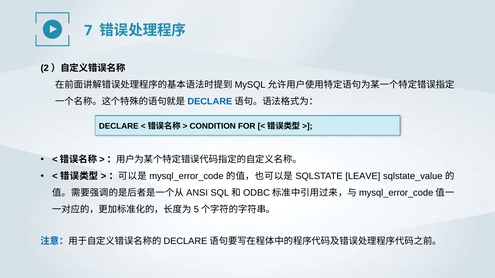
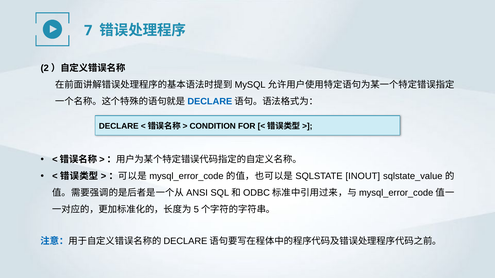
LEAVE: LEAVE -> INOUT
